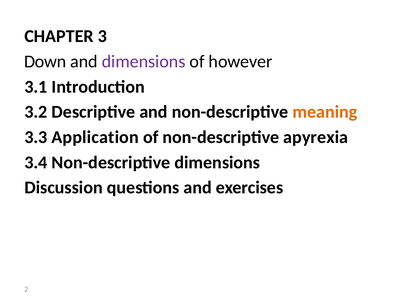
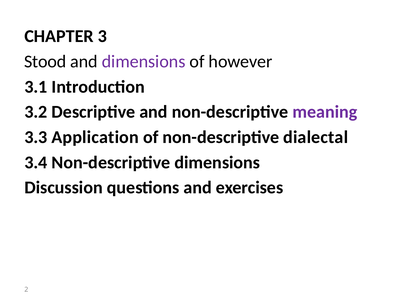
Down: Down -> Stood
meaning colour: orange -> purple
apyrexia: apyrexia -> dialectal
